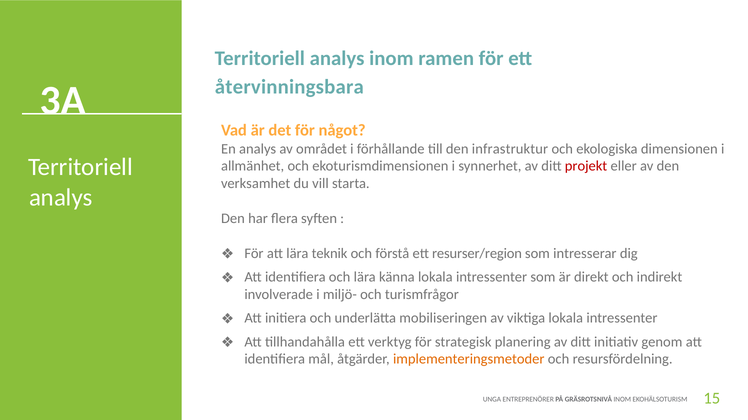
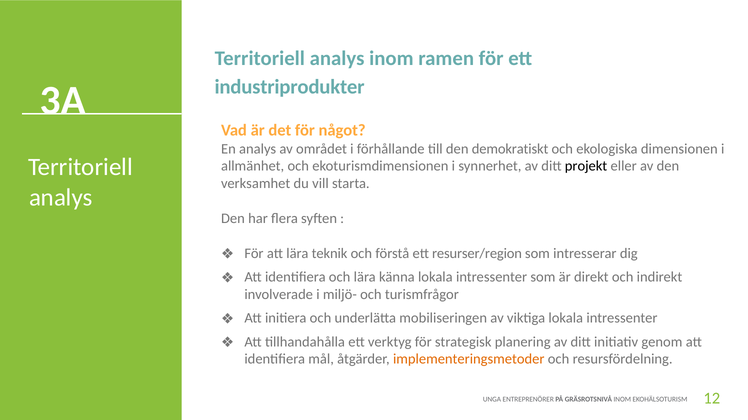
återvinningsbara: återvinningsbara -> industriprodukter
infrastruktur: infrastruktur -> demokratiskt
projekt colour: red -> black
15: 15 -> 12
